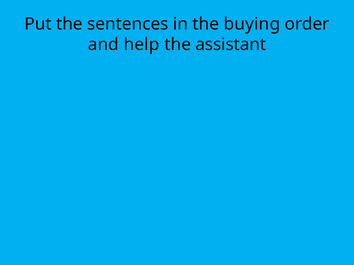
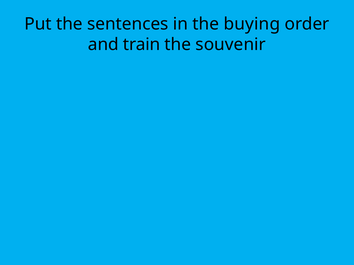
help: help -> train
assistant: assistant -> souvenir
